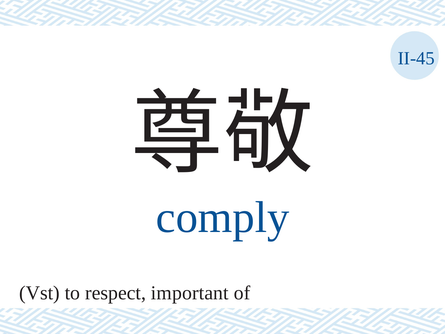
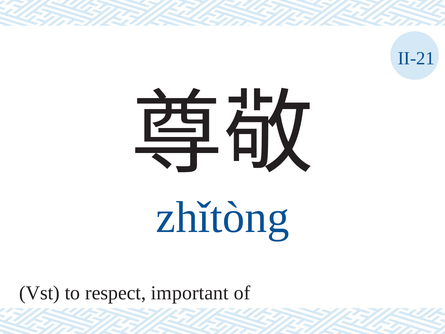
II-45: II-45 -> II-21
comply: comply -> zhǐtòng
